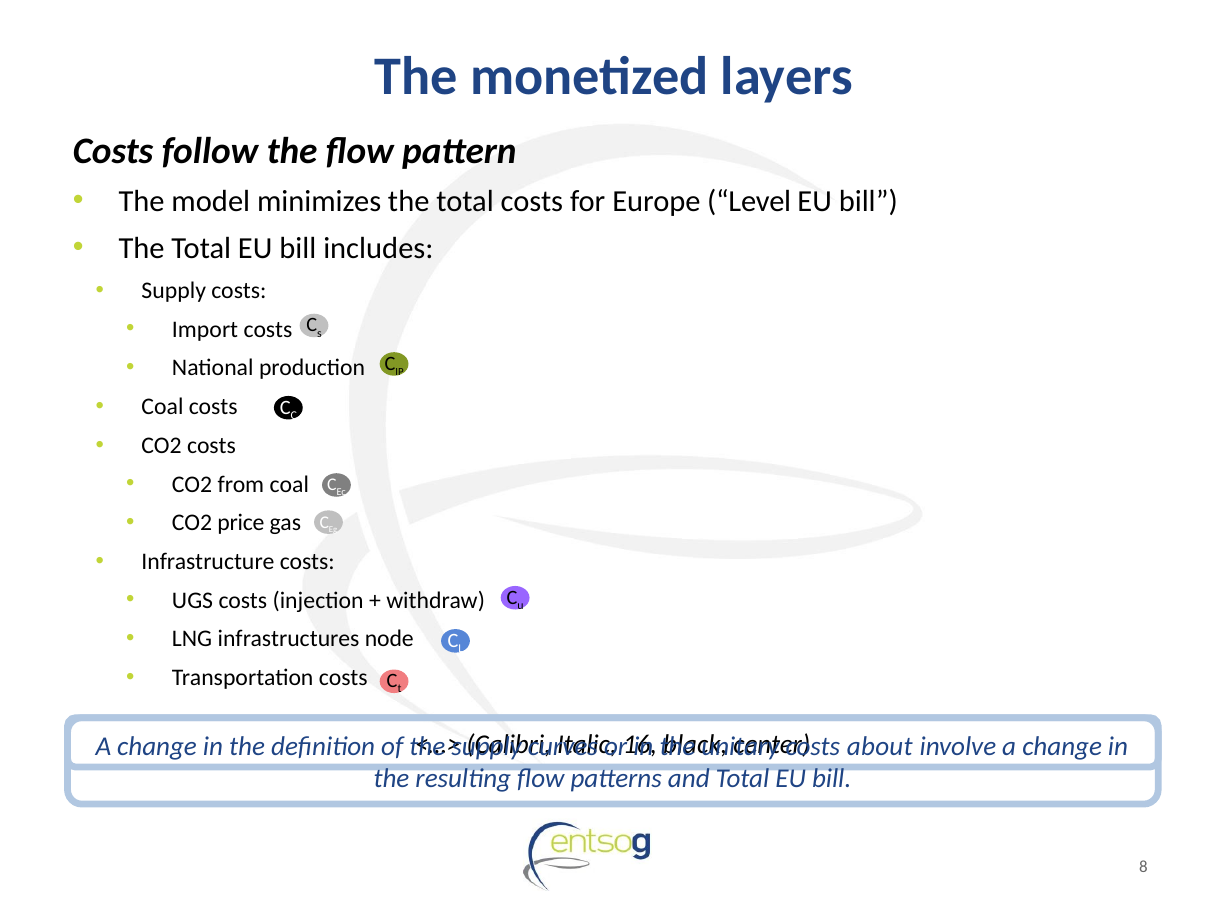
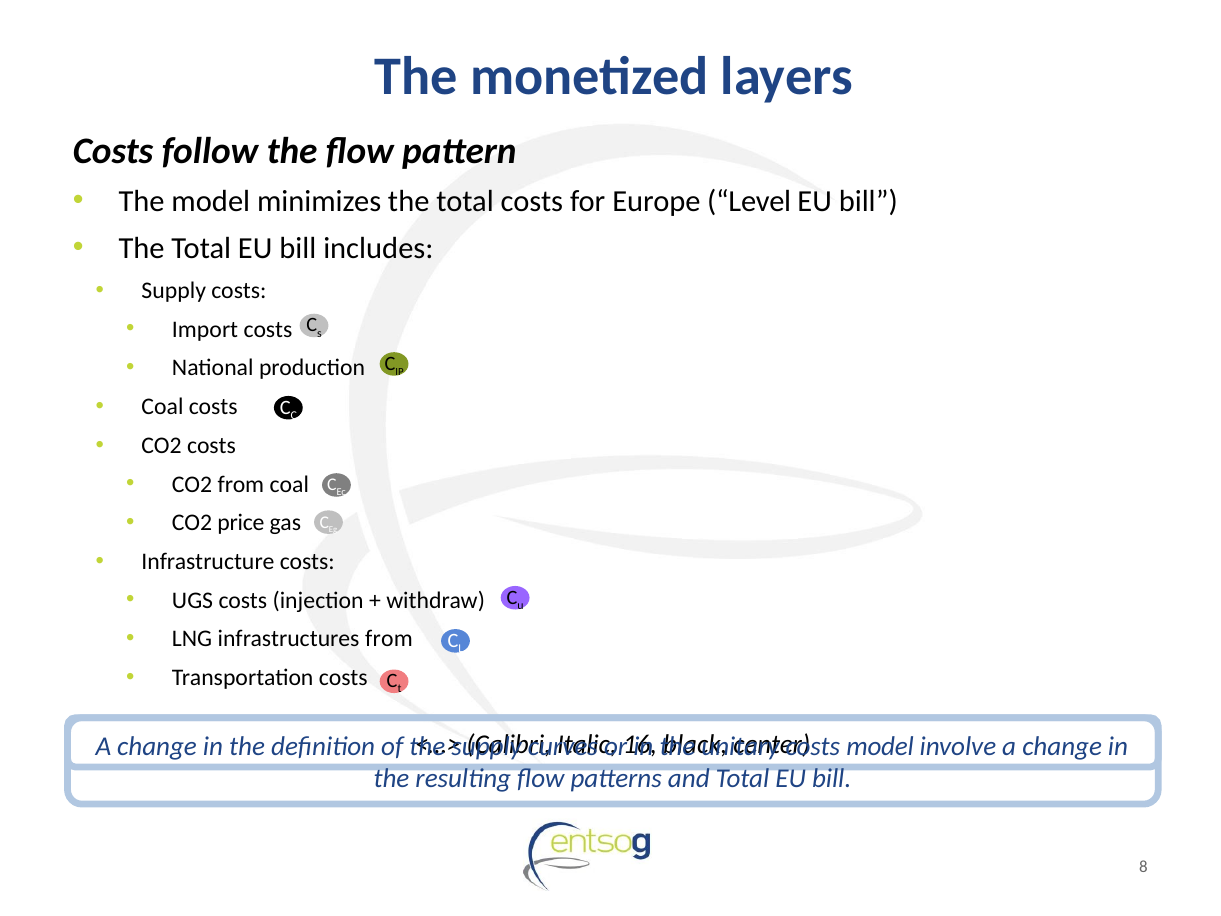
infrastructures node: node -> from
about at (880, 746): about -> model
